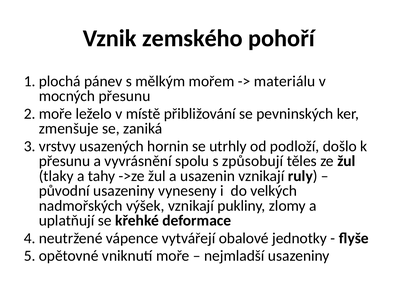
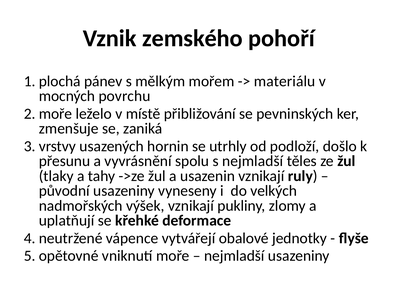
mocných přesunu: přesunu -> povrchu
s způsobují: způsobují -> nejmladší
